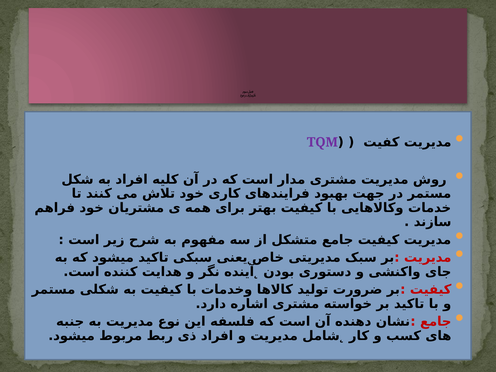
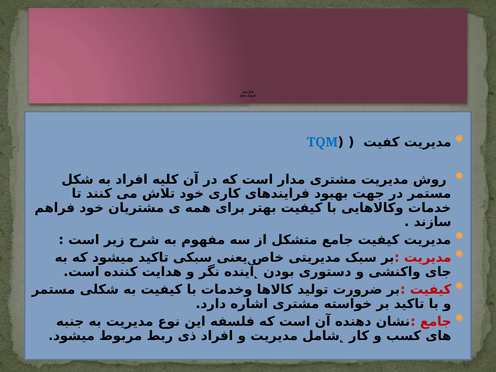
TQM colour: purple -> blue
